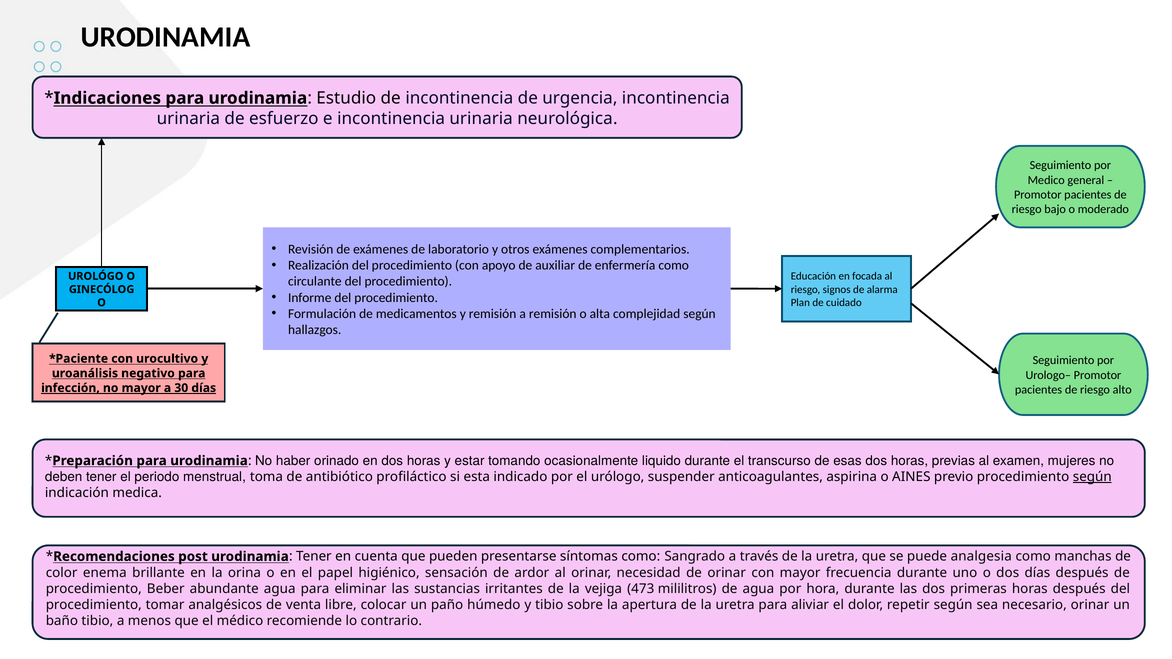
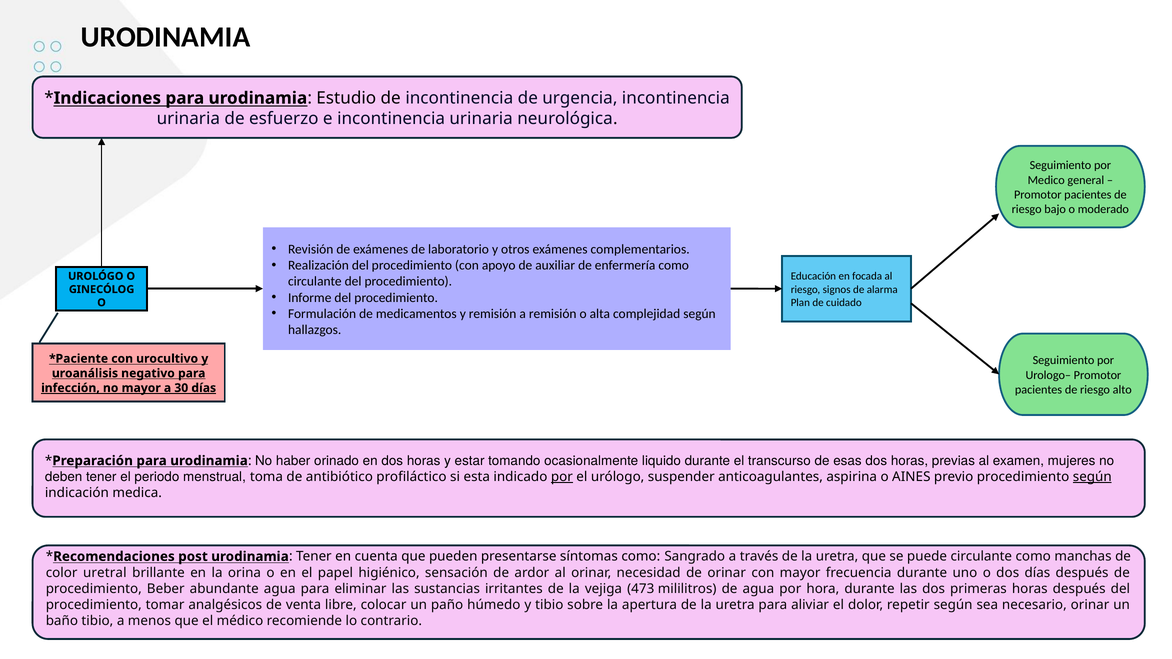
por at (562, 477) underline: none -> present
puede analgesia: analgesia -> circulante
enema: enema -> uretral
